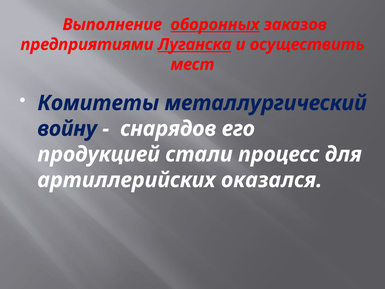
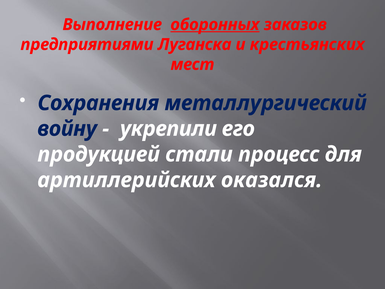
Луганска underline: present -> none
осуществить: осуществить -> крестьянских
Комитеты: Комитеты -> Сохранения
снарядов: снарядов -> укрепили
